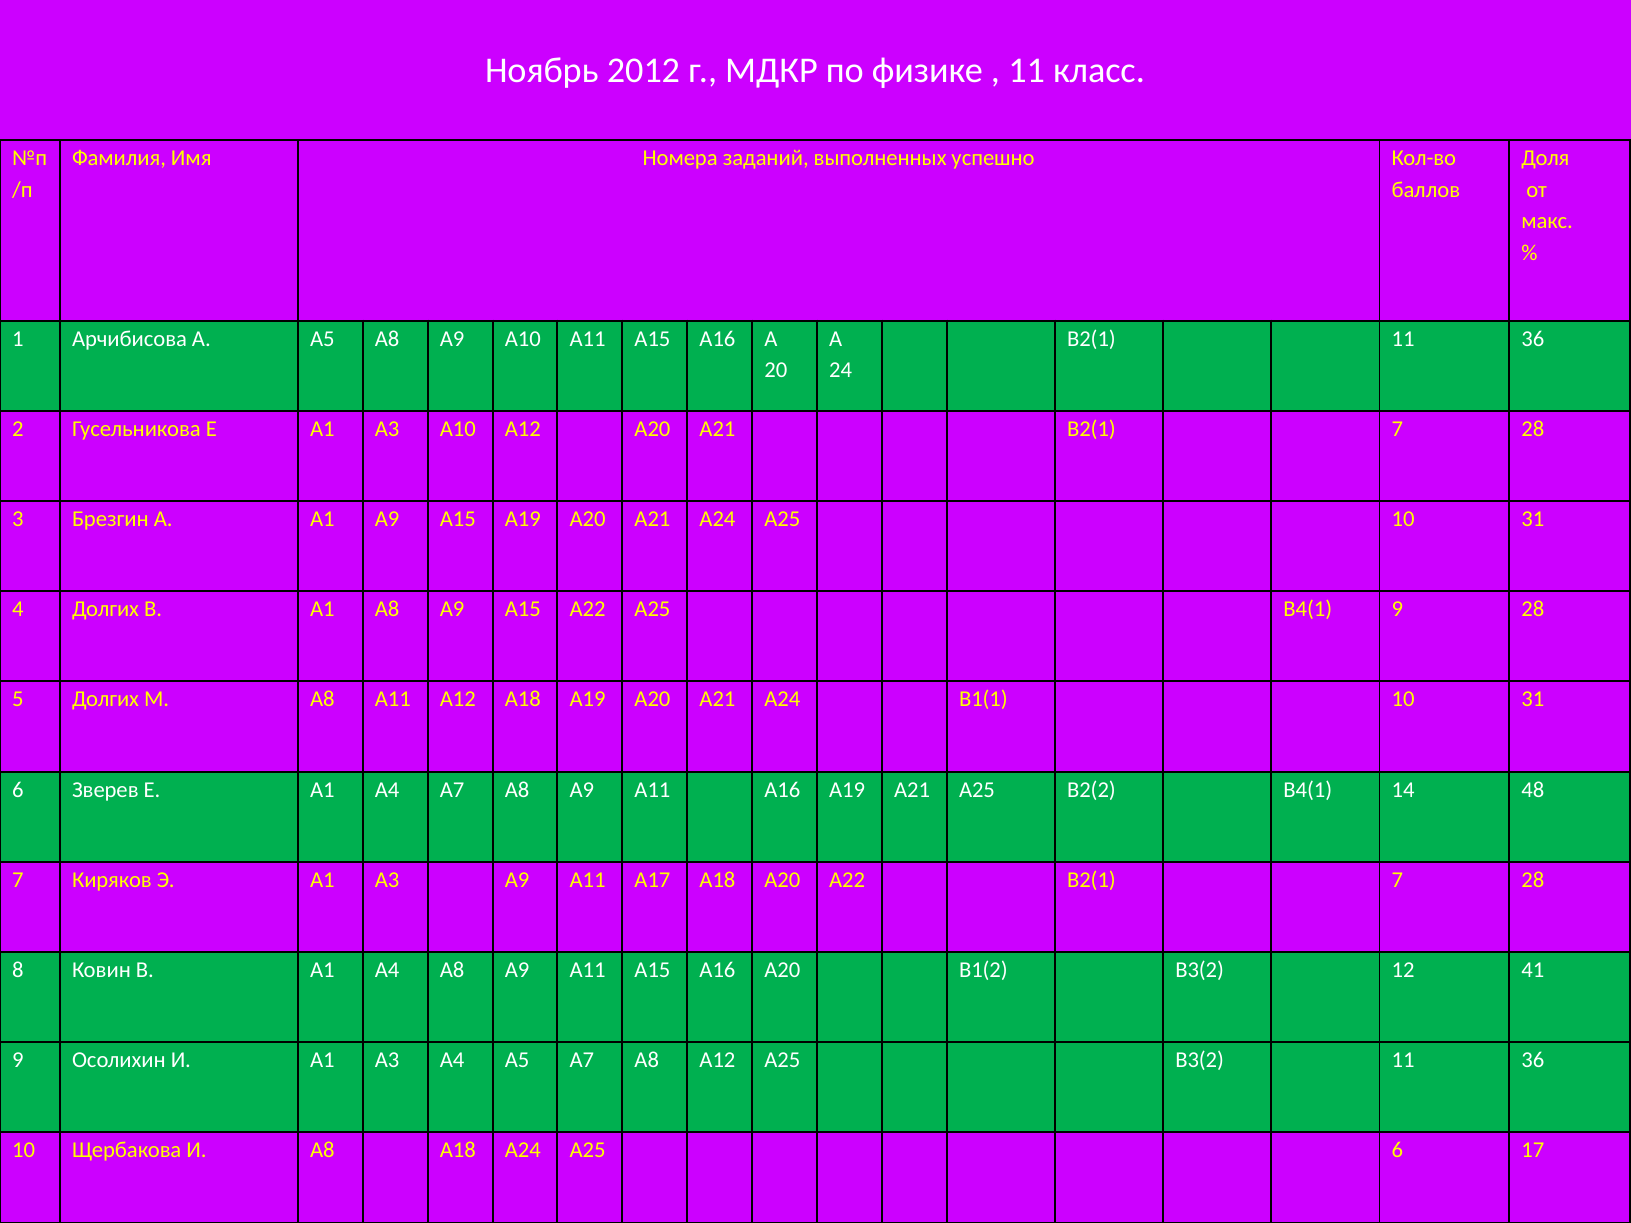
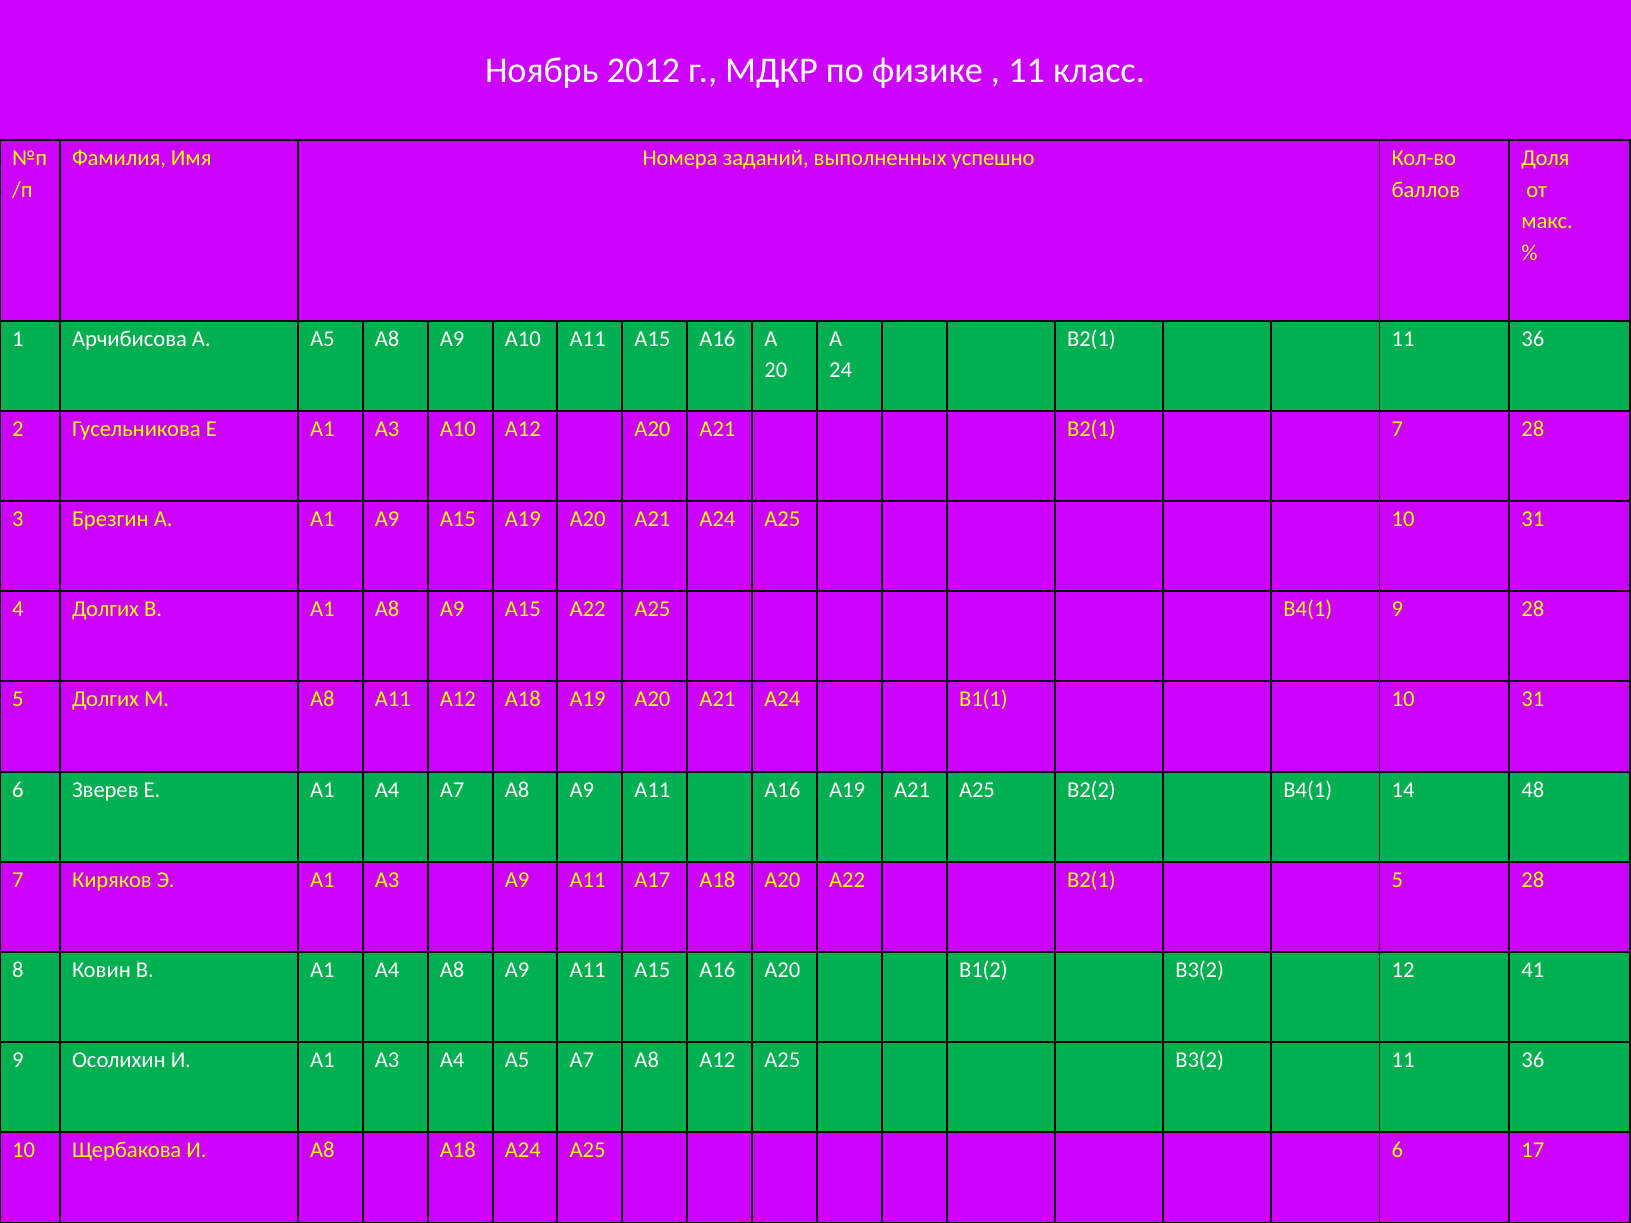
А22 В2(1 7: 7 -> 5
